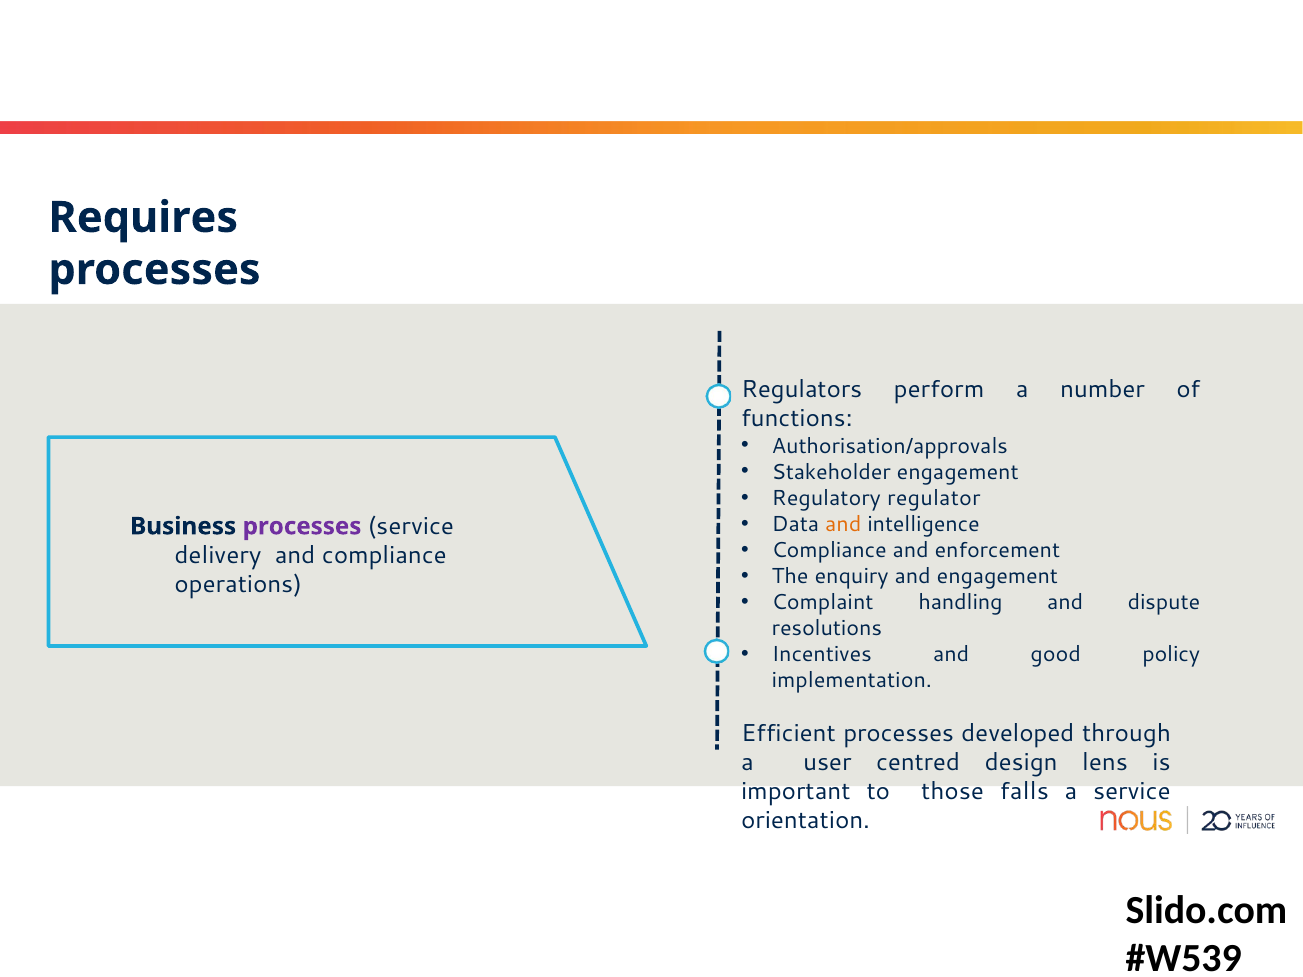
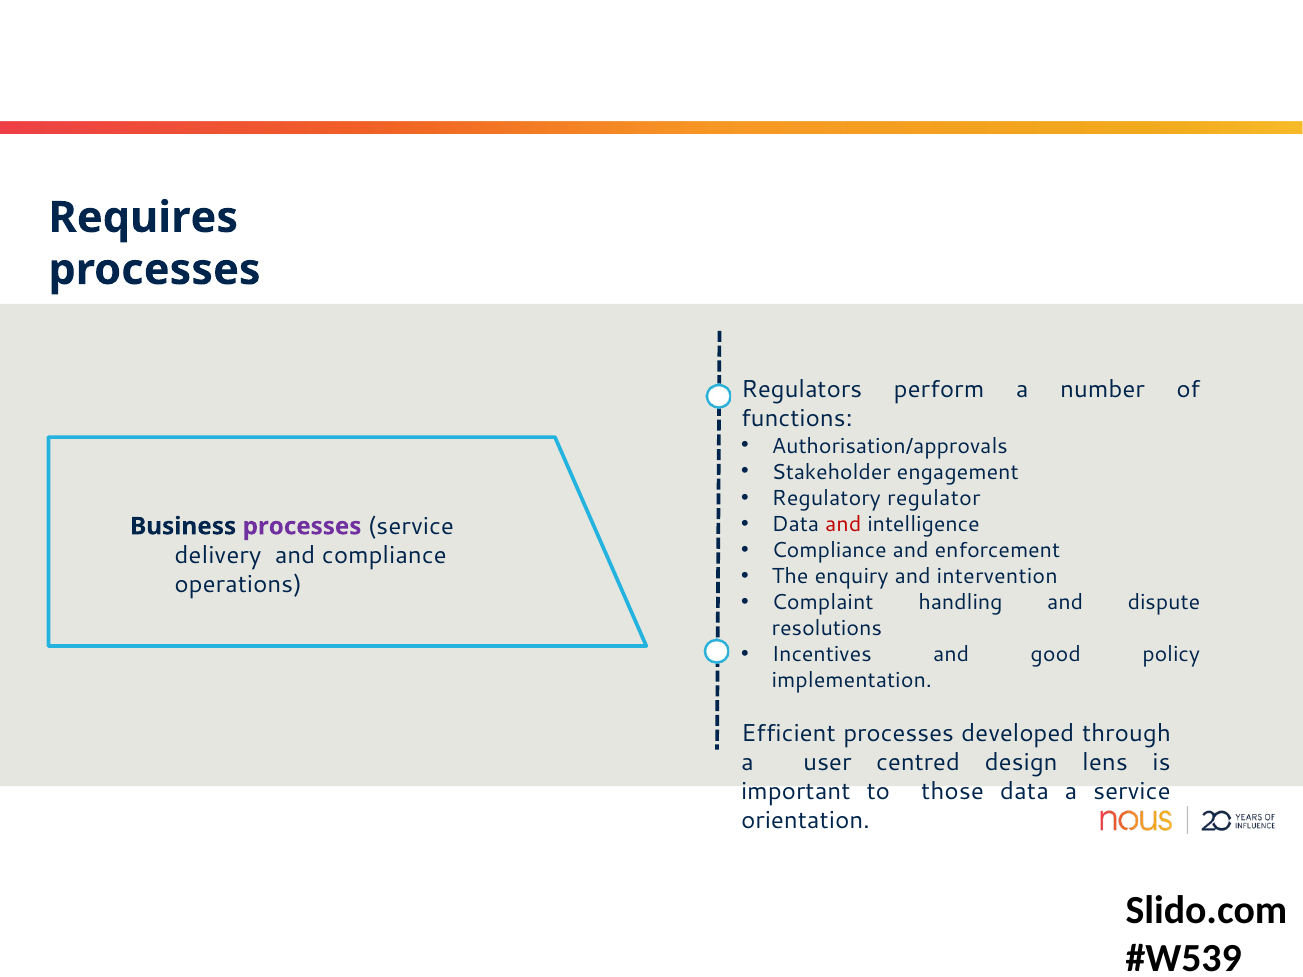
and at (843, 524) colour: orange -> red
and engagement: engagement -> intervention
those falls: falls -> data
